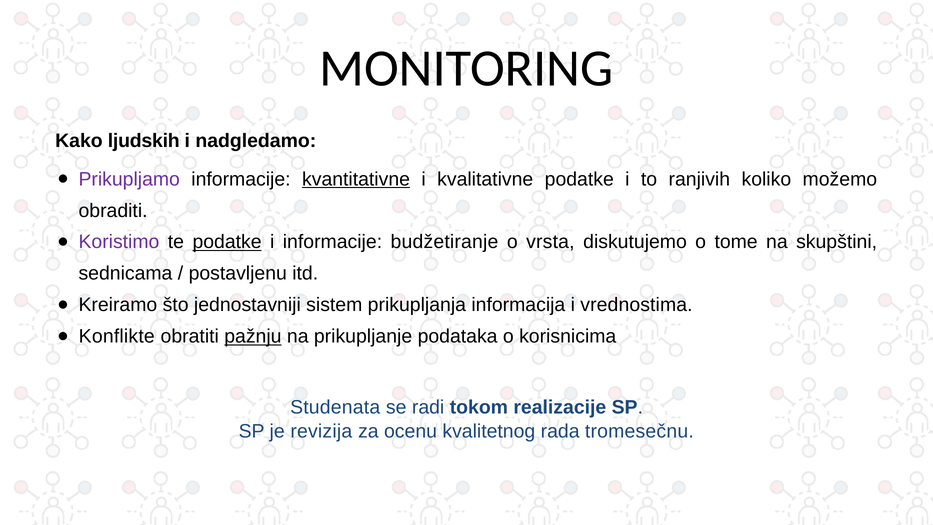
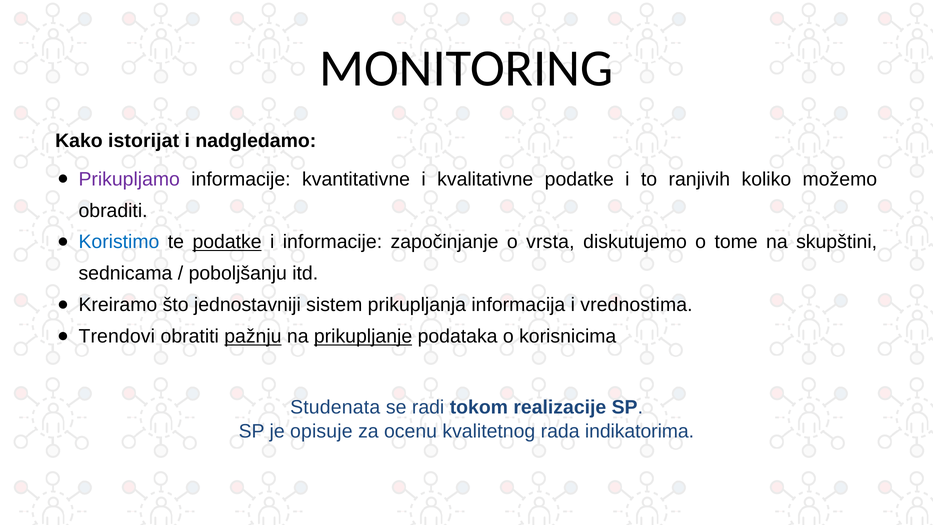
ljudskih: ljudskih -> istorijat
kvantitativne underline: present -> none
Koristimo colour: purple -> blue
budžetiranje: budžetiranje -> započinjanje
postavljenu: postavljenu -> poboljšanju
Konflikte: Konflikte -> Trendovi
prikupljanje underline: none -> present
revizija: revizija -> opisuje
tromesečnu: tromesečnu -> indikatorima
